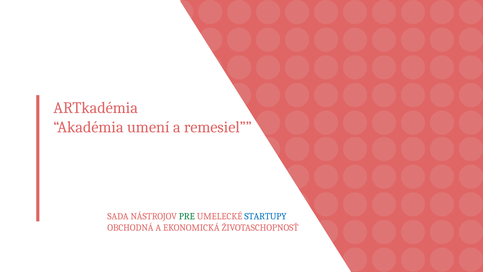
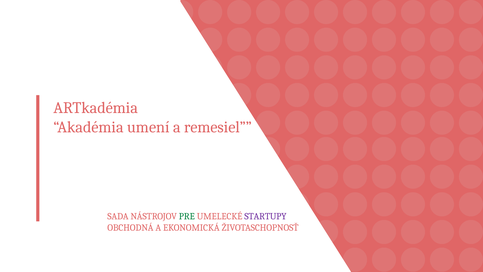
STARTUPY colour: blue -> purple
